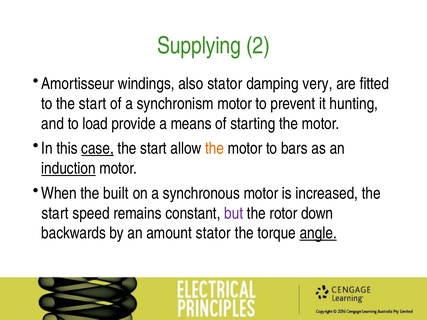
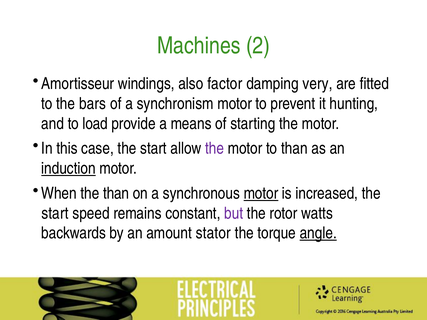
Supplying: Supplying -> Machines
also stator: stator -> factor
to the start: start -> bars
case underline: present -> none
the at (215, 149) colour: orange -> purple
to bars: bars -> than
the built: built -> than
motor at (261, 193) underline: none -> present
down: down -> watts
